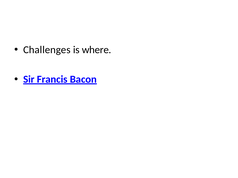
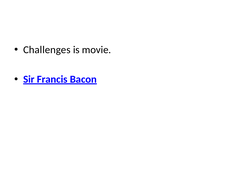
where: where -> movie
